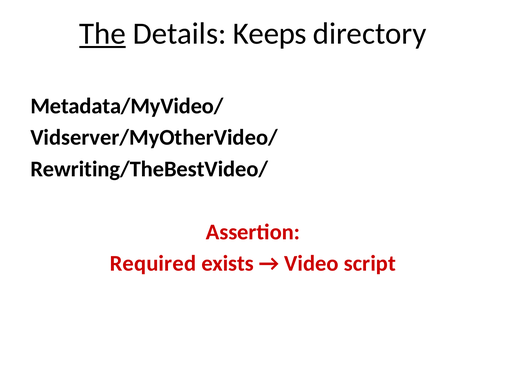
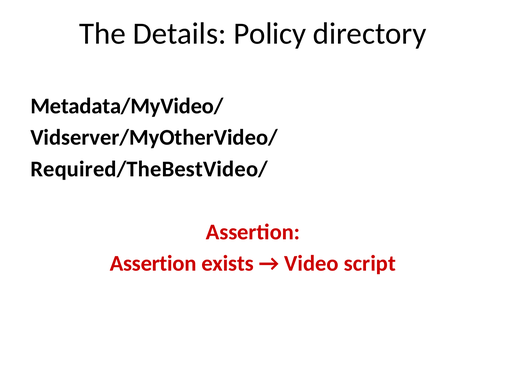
The underline: present -> none
Keeps: Keeps -> Policy
Rewriting/TheBestVideo/: Rewriting/TheBestVideo/ -> Required/TheBestVideo/
Required at (153, 264): Required -> Assertion
